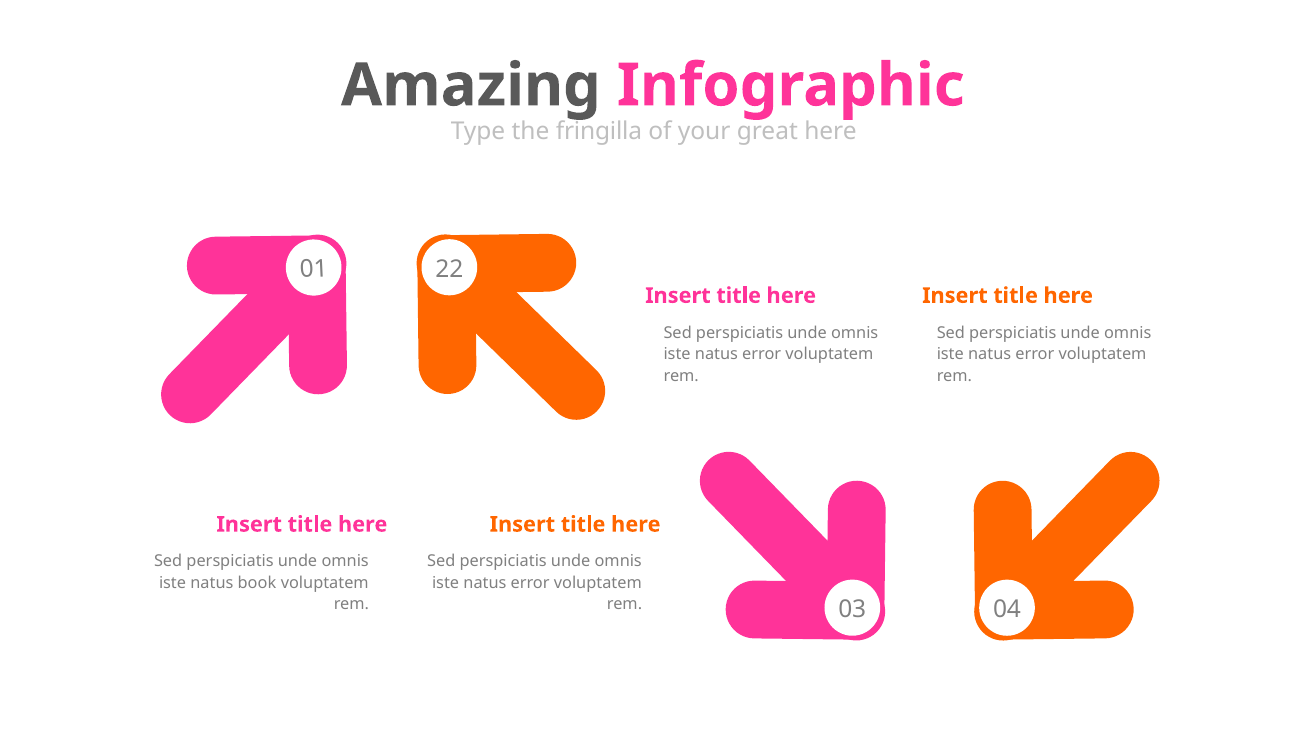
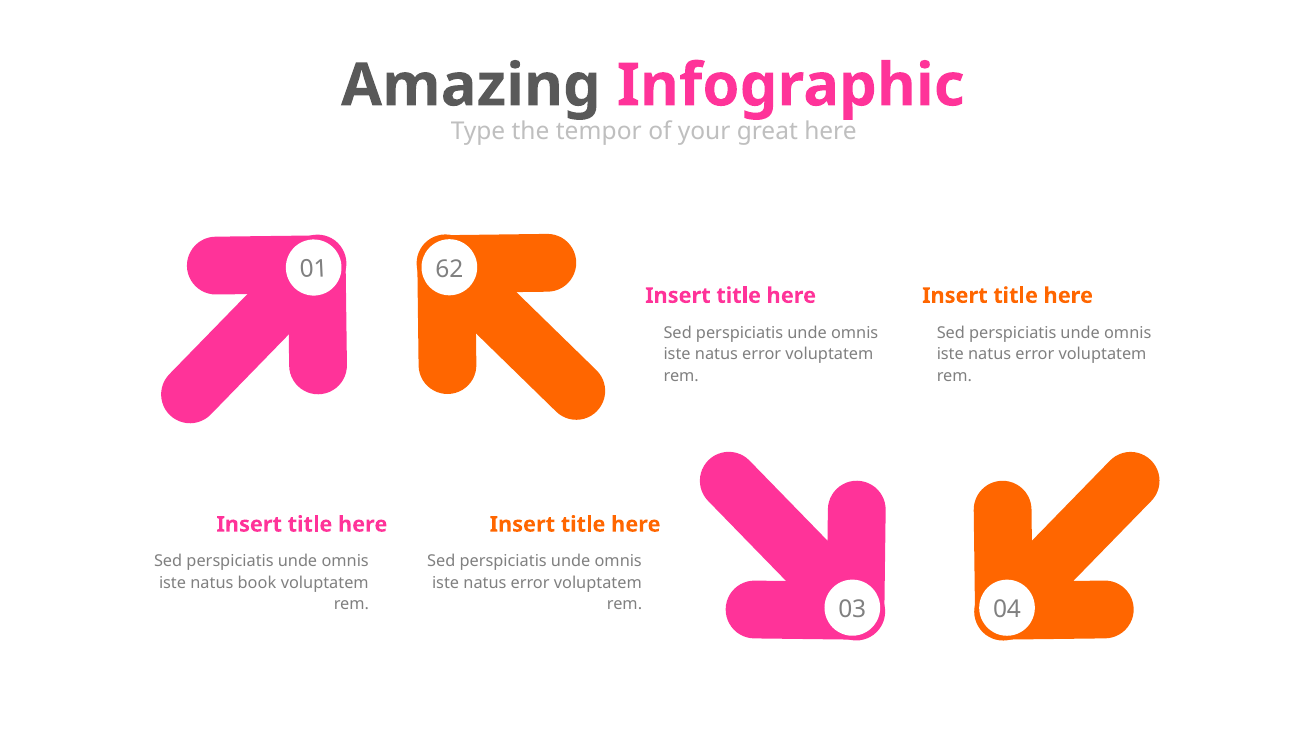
fringilla: fringilla -> tempor
22: 22 -> 62
